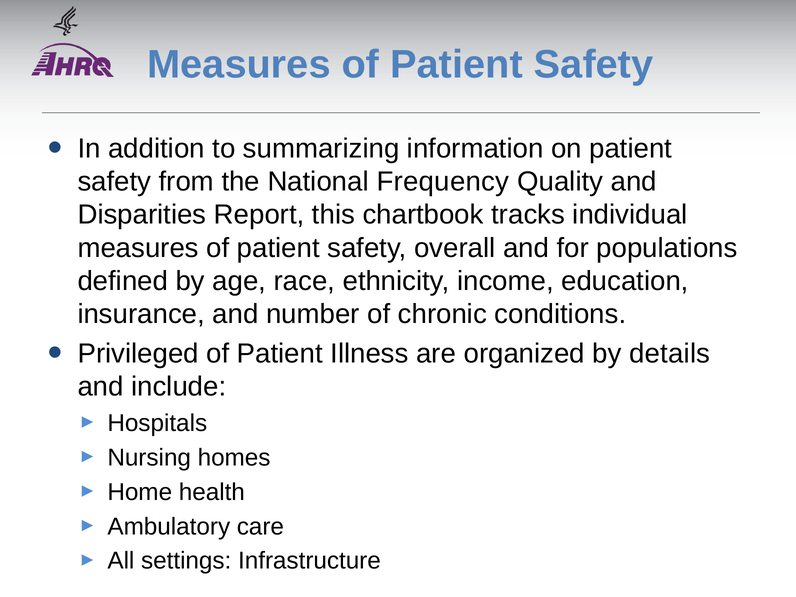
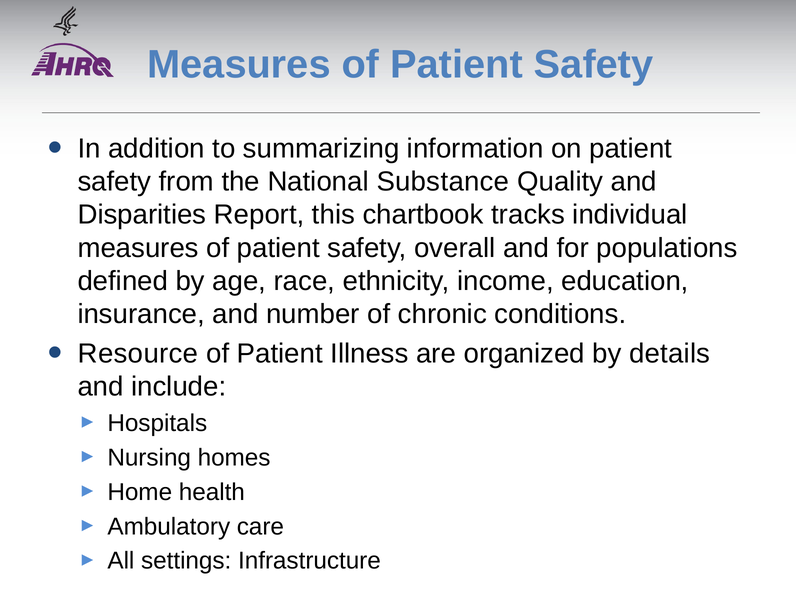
Frequency: Frequency -> Substance
Privileged: Privileged -> Resource
